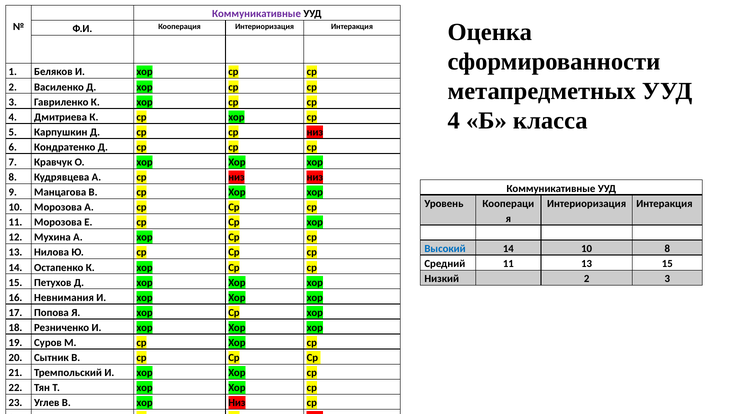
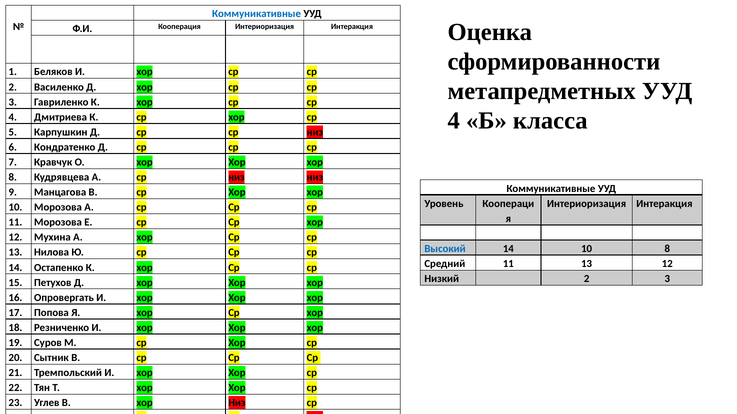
Коммуникативные at (256, 14) colour: purple -> blue
13 15: 15 -> 12
Невнимания: Невнимания -> Опровергать
